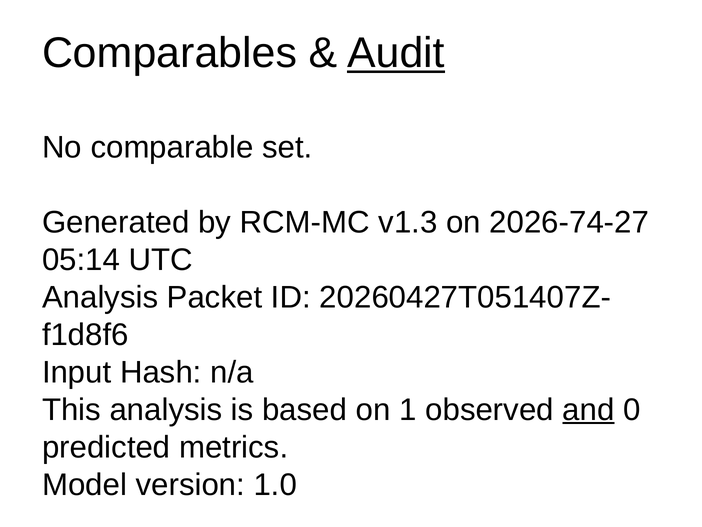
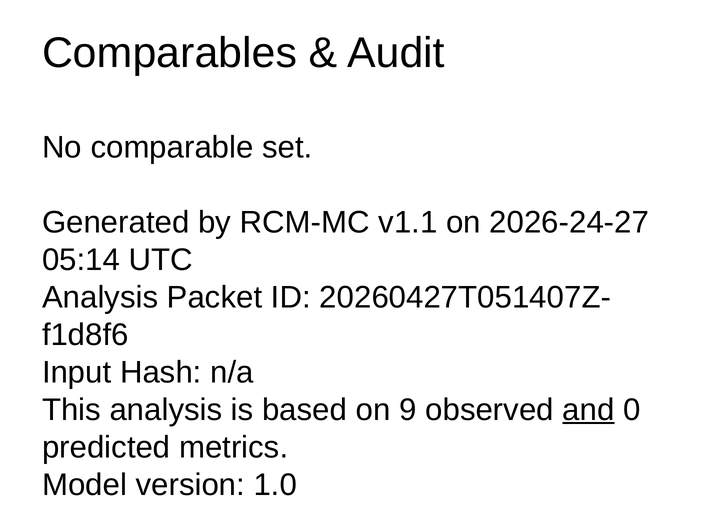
Audit underline: present -> none
v1.3: v1.3 -> v1.1
2026-74-27: 2026-74-27 -> 2026-24-27
1: 1 -> 9
